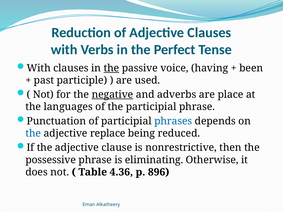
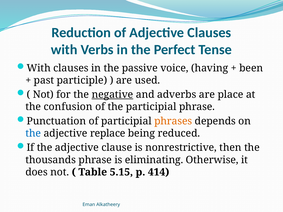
the at (111, 68) underline: present -> none
languages: languages -> confusion
phrases colour: blue -> orange
possessive: possessive -> thousands
4.36: 4.36 -> 5.15
896: 896 -> 414
